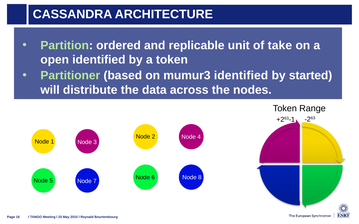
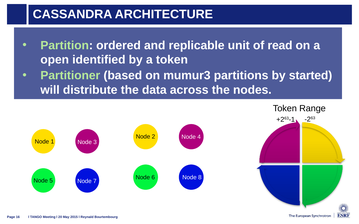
take: take -> read
mumur3 identified: identified -> partitions
